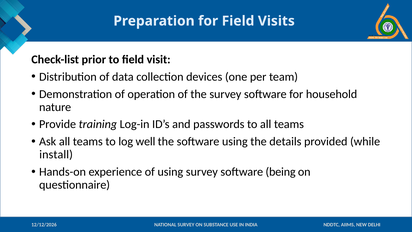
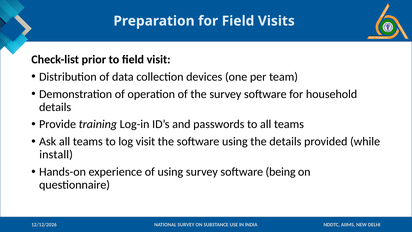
nature at (55, 107): nature -> details
log well: well -> visit
